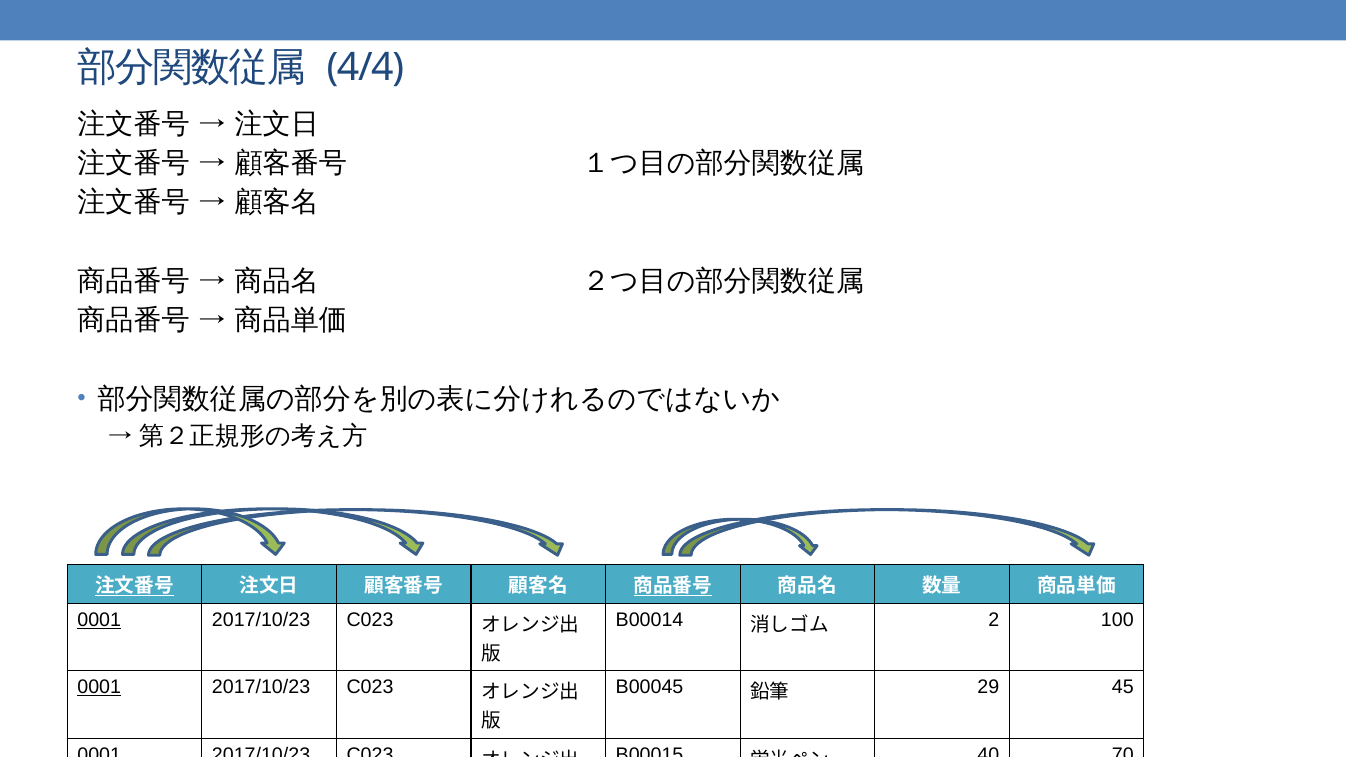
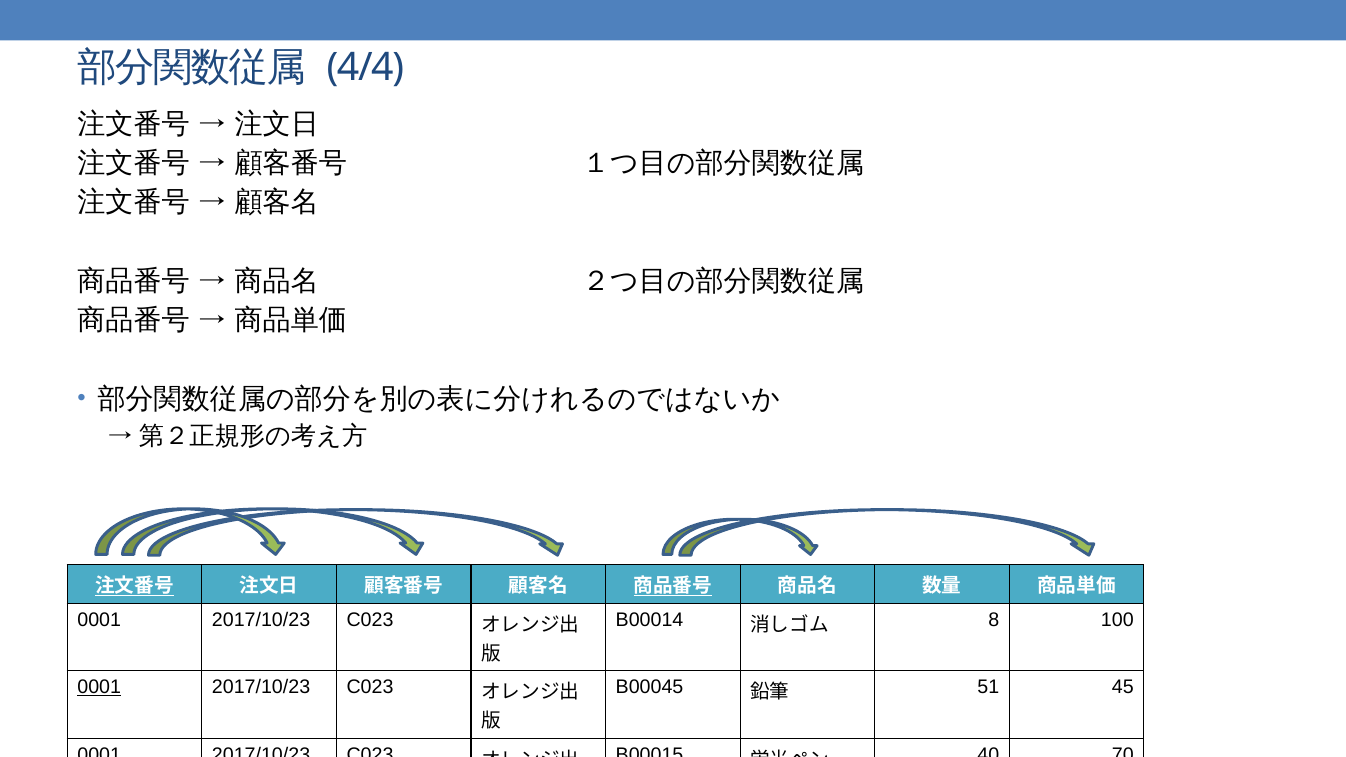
0001 at (99, 620) underline: present -> none
2: 2 -> 8
29: 29 -> 51
